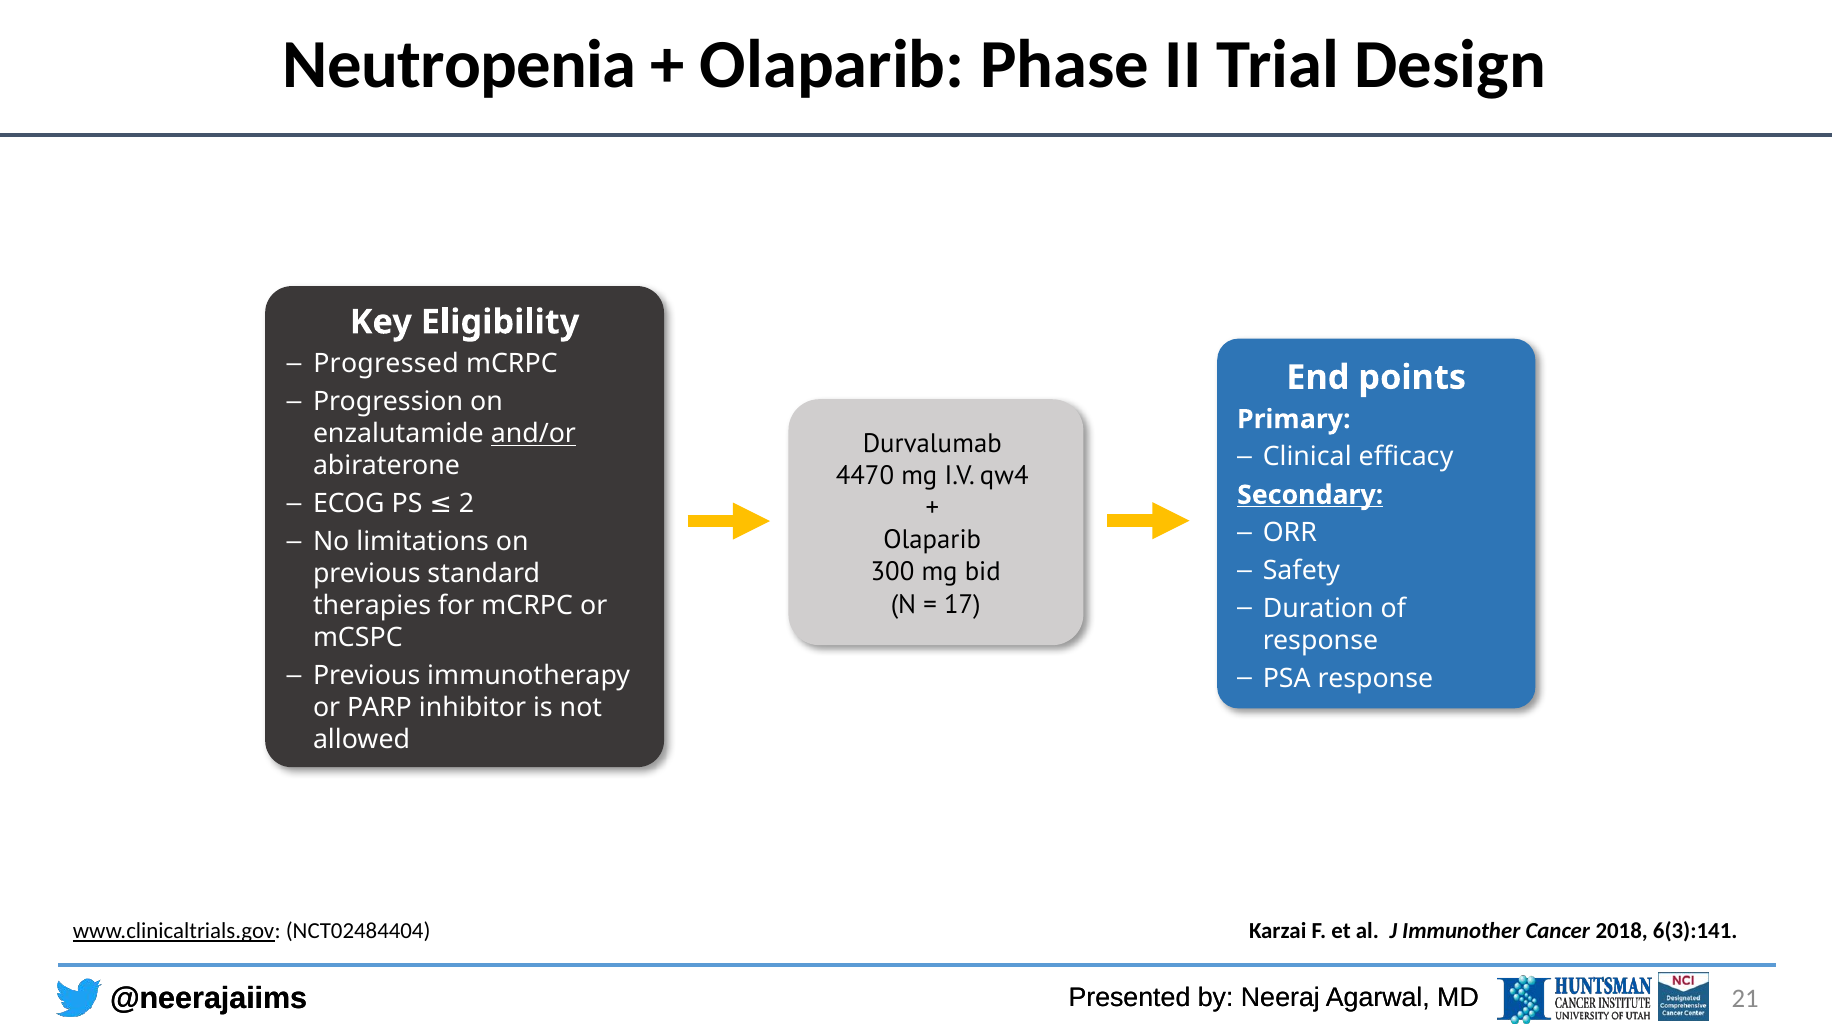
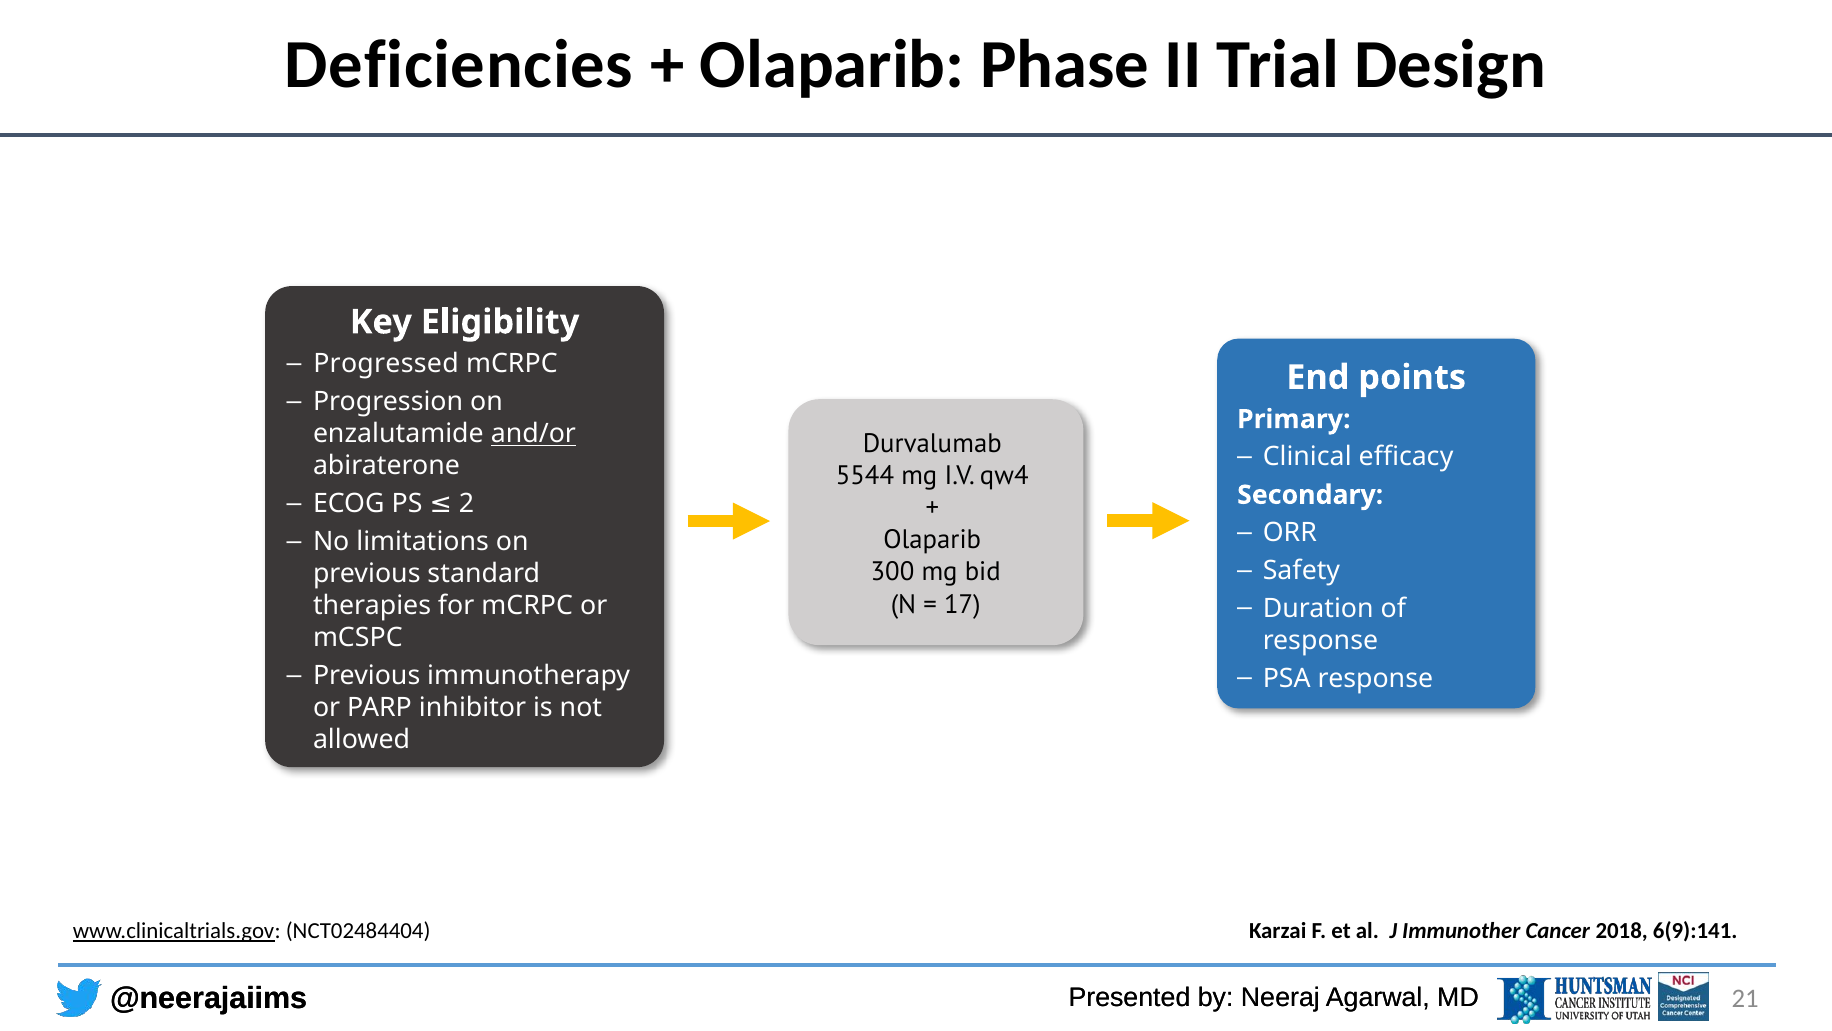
Neutropenia: Neutropenia -> Deficiencies
4470: 4470 -> 5544
Secondary underline: present -> none
6(3):141: 6(3):141 -> 6(9):141
